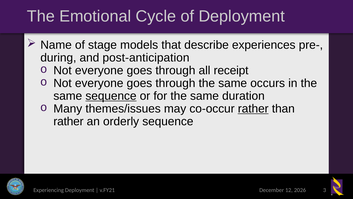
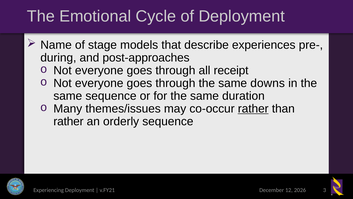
post-anticipation: post-anticipation -> post-approaches
occurs: occurs -> downs
sequence at (111, 96) underline: present -> none
